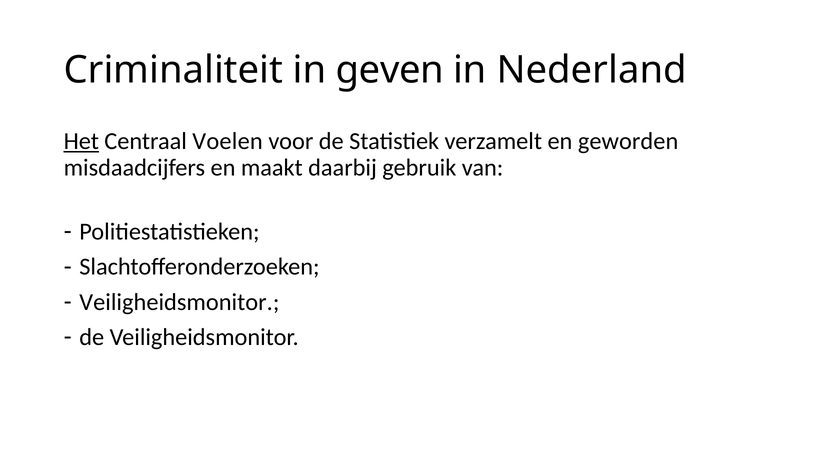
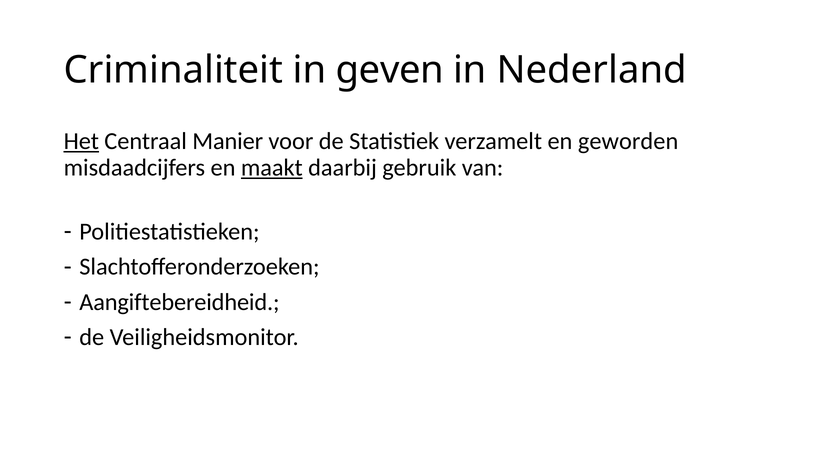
Voelen: Voelen -> Manier
maakt underline: none -> present
Veiligheidsmonitor at (179, 302): Veiligheidsmonitor -> Aangiftebereidheid
